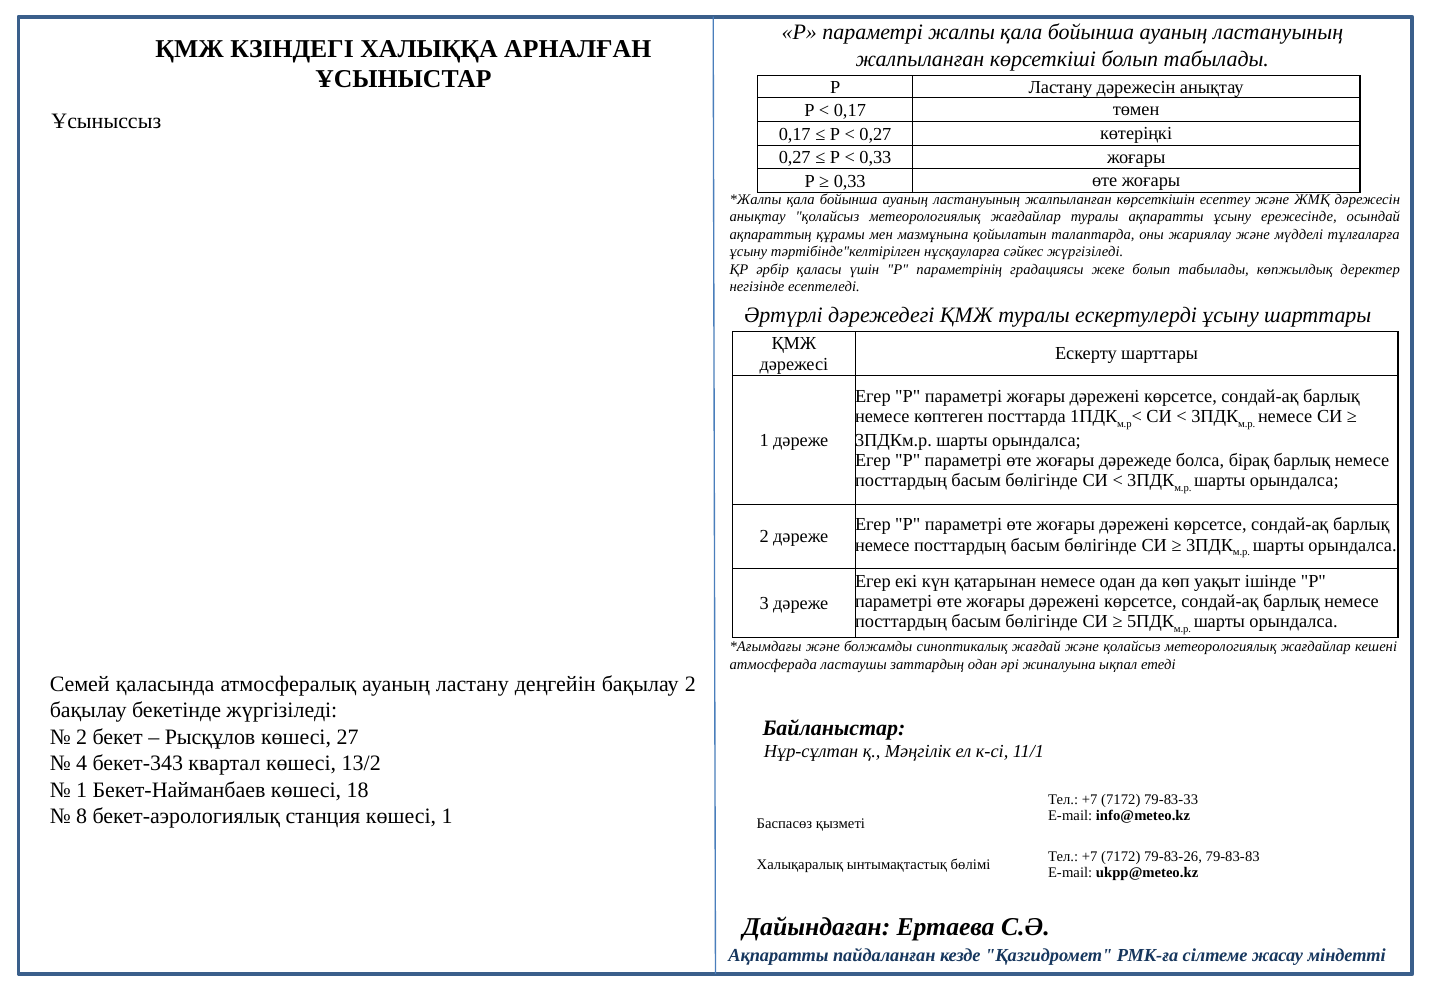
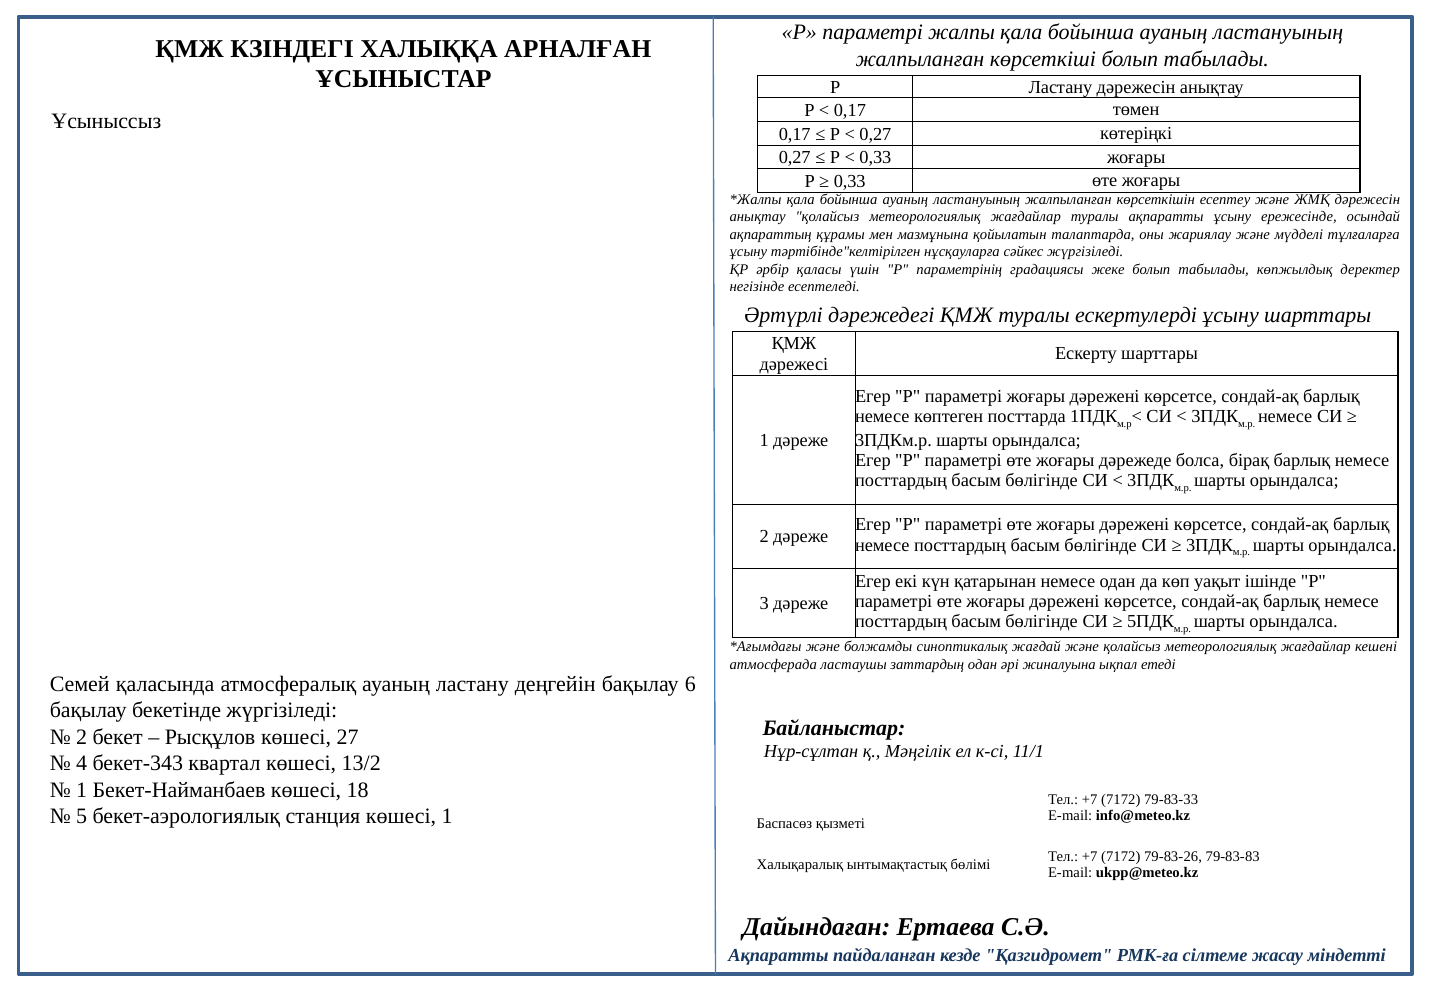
бақылау 2: 2 -> 6
8: 8 -> 5
